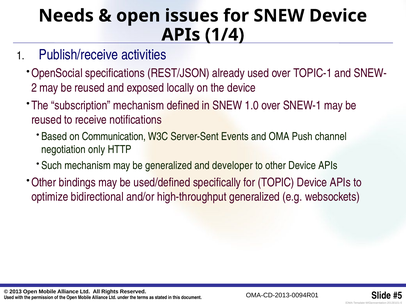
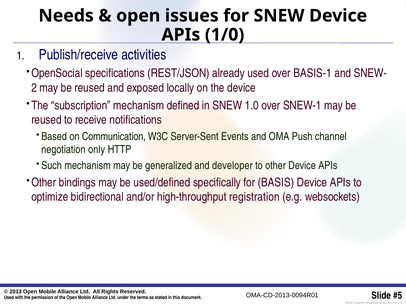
1/4: 1/4 -> 1/0
TOPIC-1: TOPIC-1 -> BASIS-1
TOPIC: TOPIC -> BASIS
high-throughput generalized: generalized -> registration
